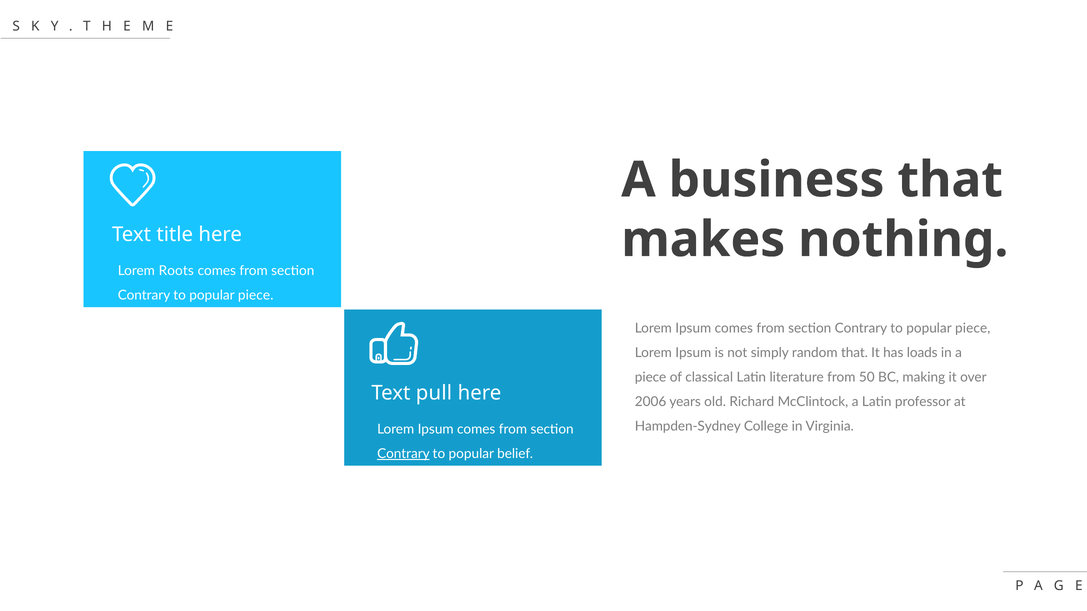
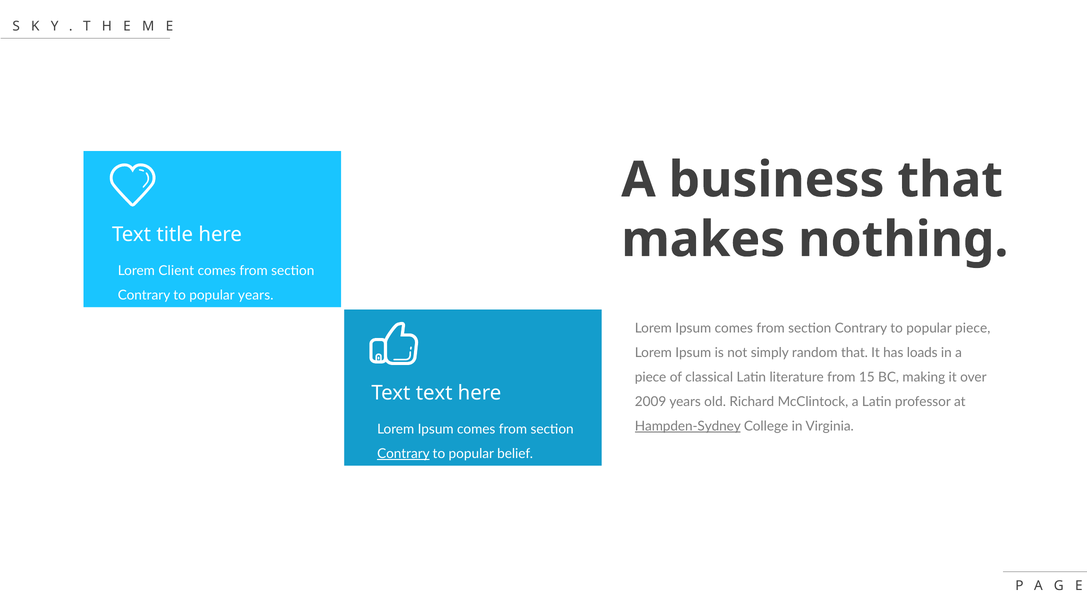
Roots: Roots -> Client
piece at (256, 296): piece -> years
50: 50 -> 15
Text pull: pull -> text
2006: 2006 -> 2009
Hampden-Sydney underline: none -> present
